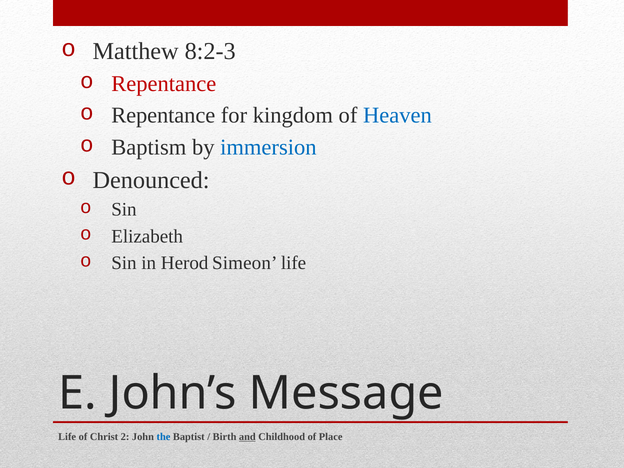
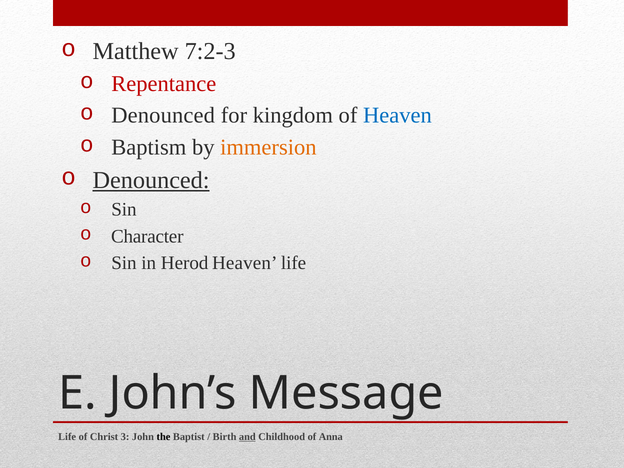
8:2-3: 8:2-3 -> 7:2-3
Repentance at (163, 116): Repentance -> Denounced
immersion colour: blue -> orange
Denounced at (151, 180) underline: none -> present
Elizabeth: Elizabeth -> Character
Herod Simeon: Simeon -> Heaven
2: 2 -> 3
the colour: blue -> black
Place: Place -> Anna
